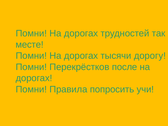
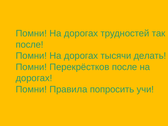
месте at (30, 45): месте -> после
дорогу: дорогу -> делать
